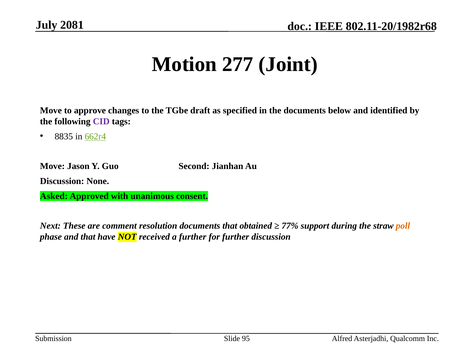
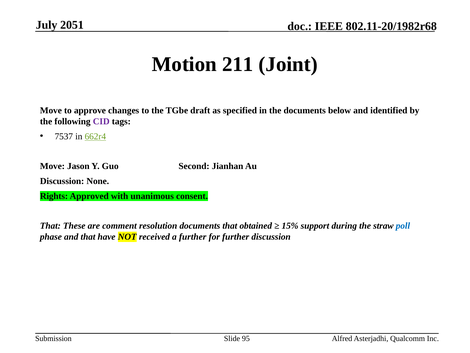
2081: 2081 -> 2051
277: 277 -> 211
8835: 8835 -> 7537
Asked: Asked -> Rights
Next at (50, 226): Next -> That
77%: 77% -> 15%
poll colour: orange -> blue
